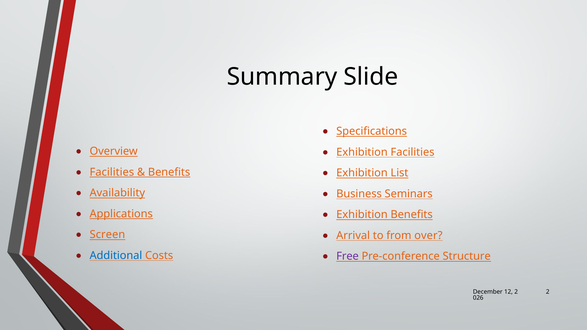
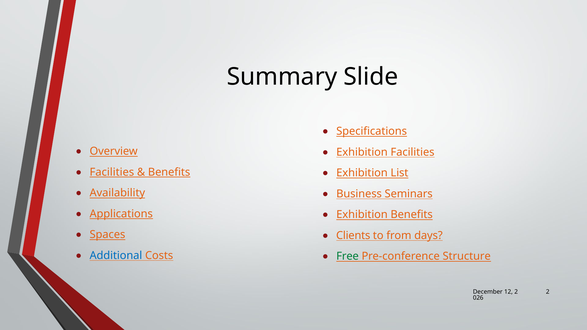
Screen: Screen -> Spaces
Arrival: Arrival -> Clients
over: over -> days
Free colour: purple -> green
